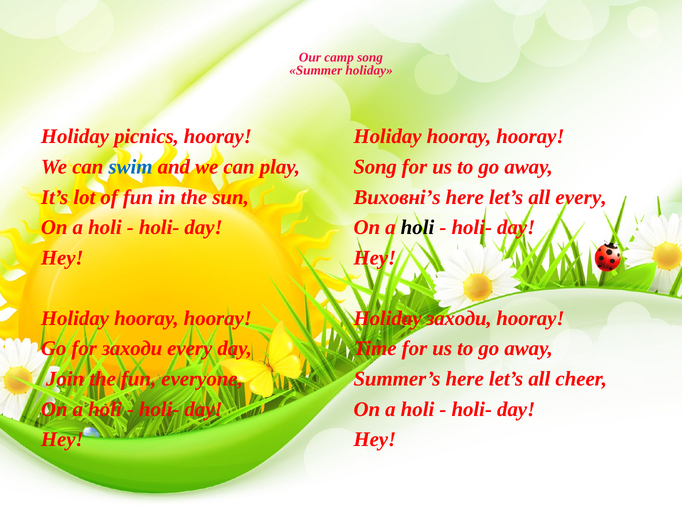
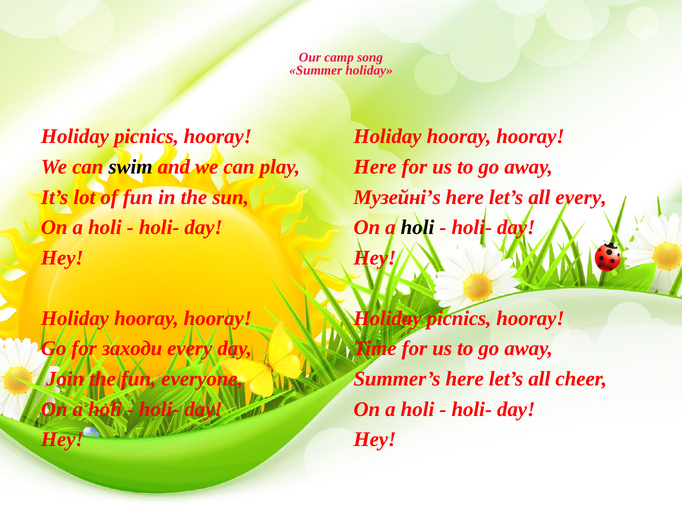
swim colour: blue -> black
Song at (375, 167): Song -> Here
Виховні’s: Виховні’s -> Музейні’s
заходи at (459, 319): заходи -> picnics
